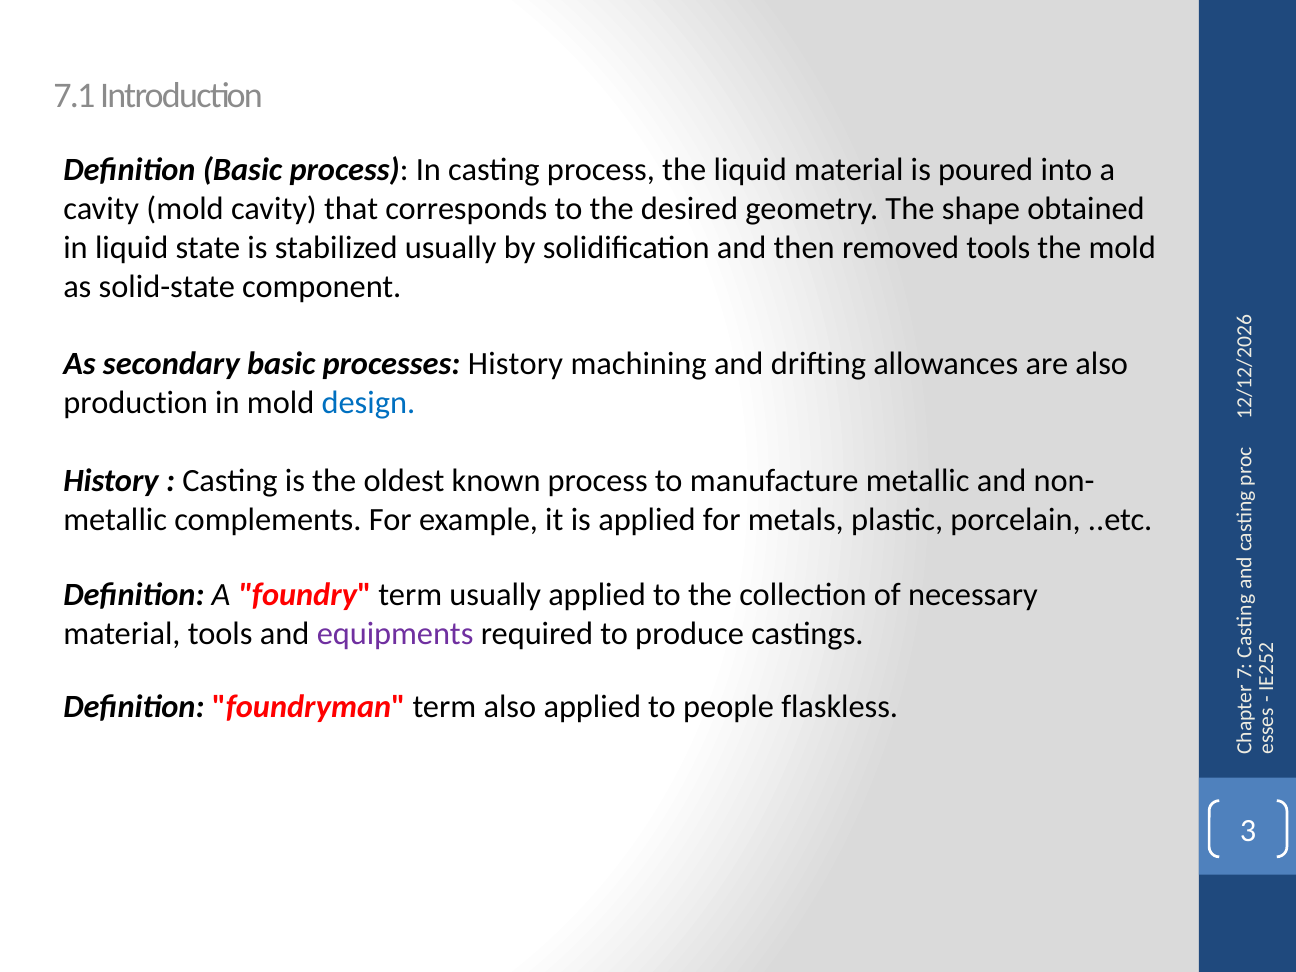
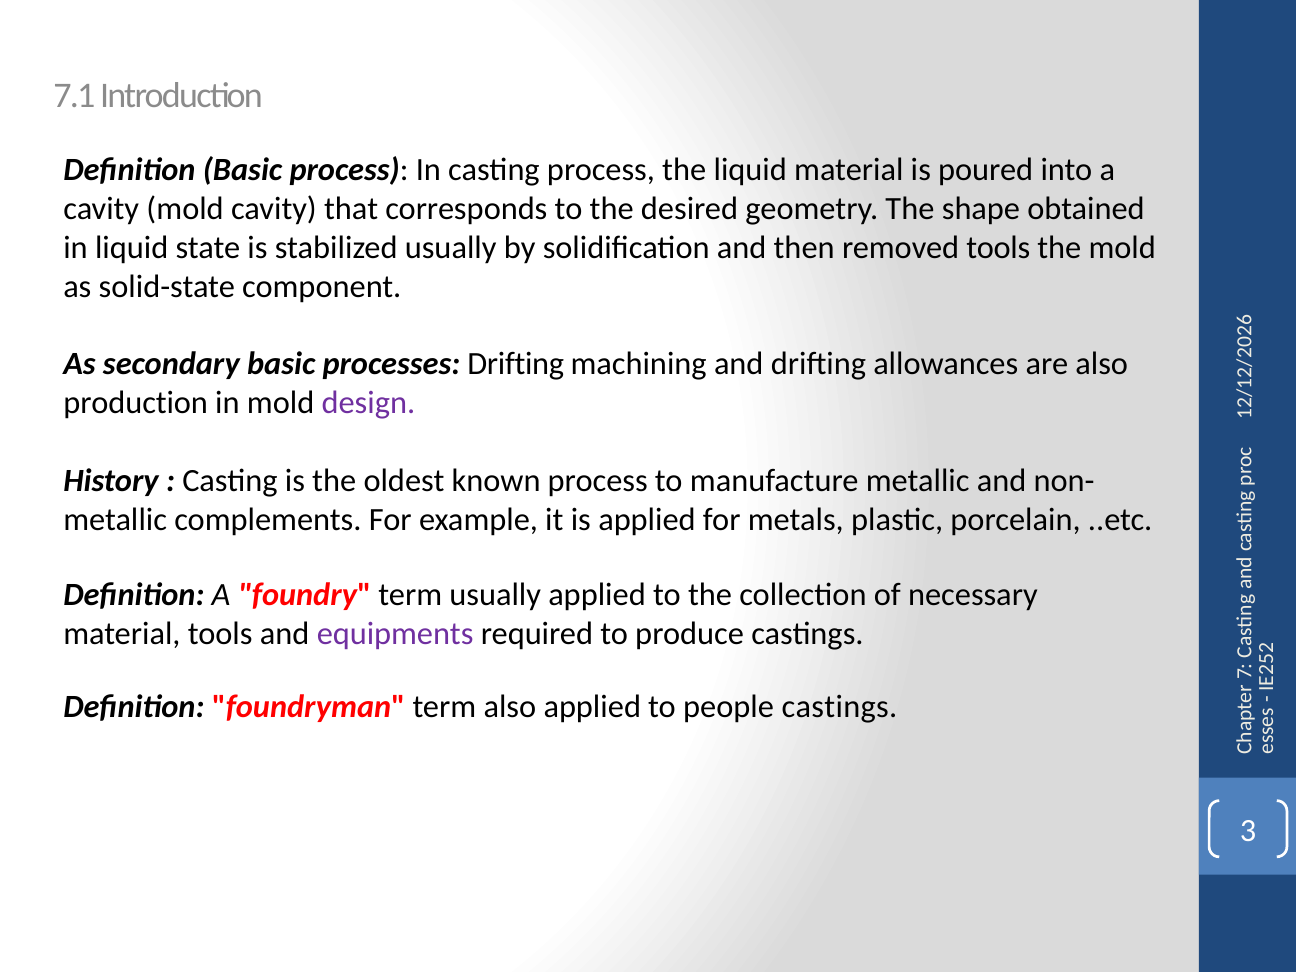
processes History: History -> Drifting
design colour: blue -> purple
people flaskless: flaskless -> castings
